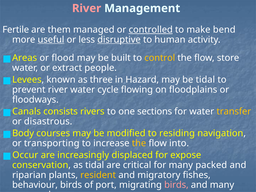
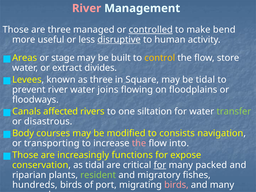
Fertile at (16, 30): Fertile -> Those
are them: them -> three
useful underline: present -> none
flood: flood -> stage
people: people -> divides
Hazard: Hazard -> Square
cycle: cycle -> joins
consists: consists -> affected
sections: sections -> siltation
transfer colour: yellow -> light green
residing: residing -> consists
the at (139, 143) colour: yellow -> pink
Occur at (25, 155): Occur -> Those
displaced: displaced -> functions
for at (160, 165) underline: none -> present
resident colour: yellow -> light green
behaviour: behaviour -> hundreds
